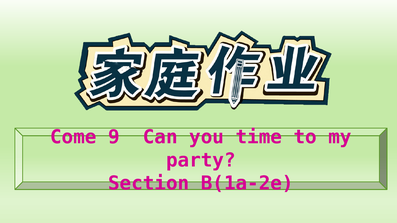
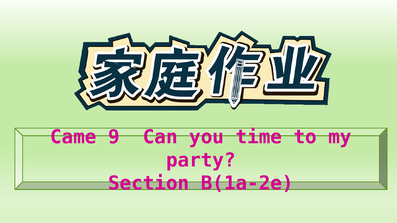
Come: Come -> Came
